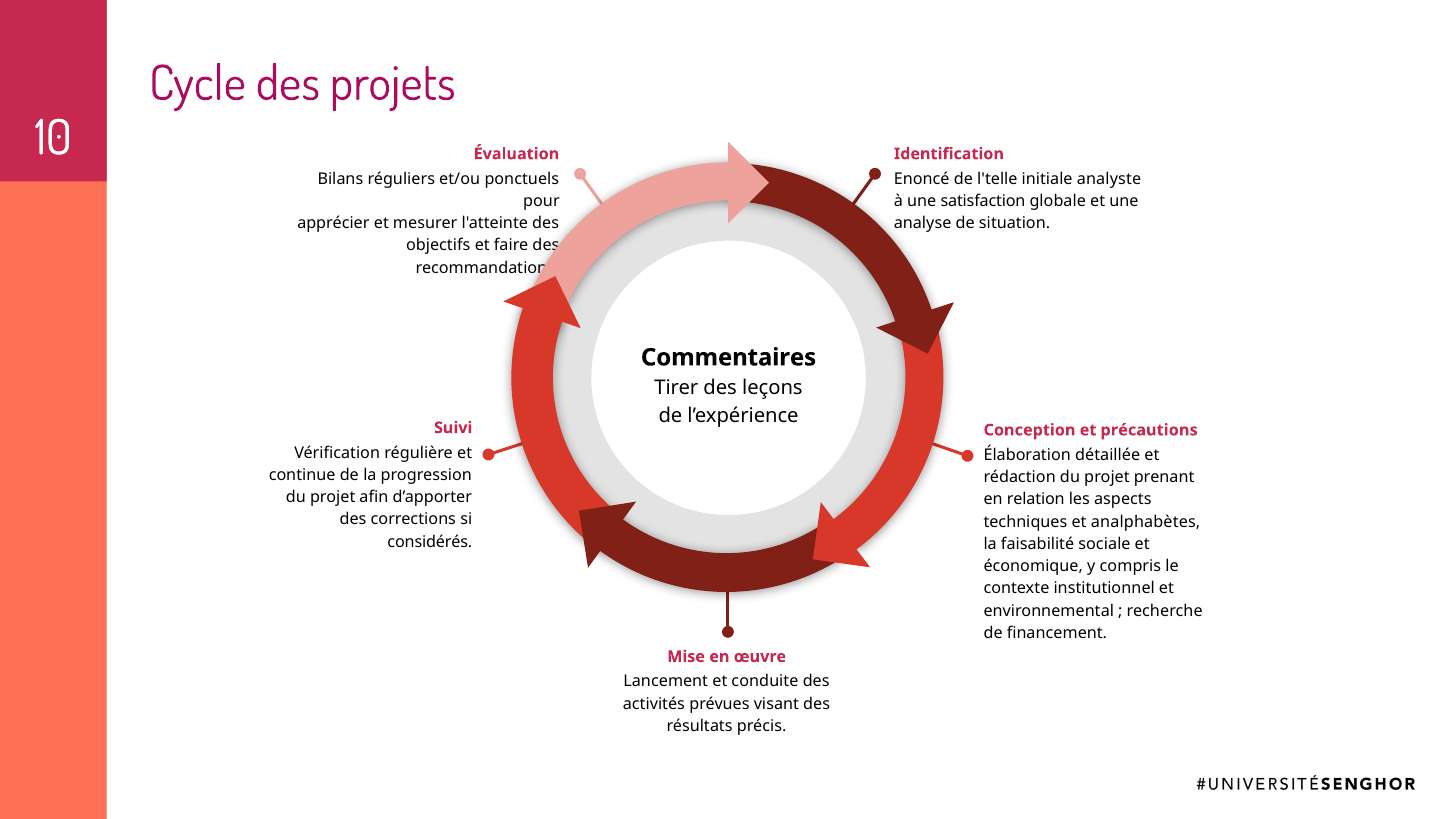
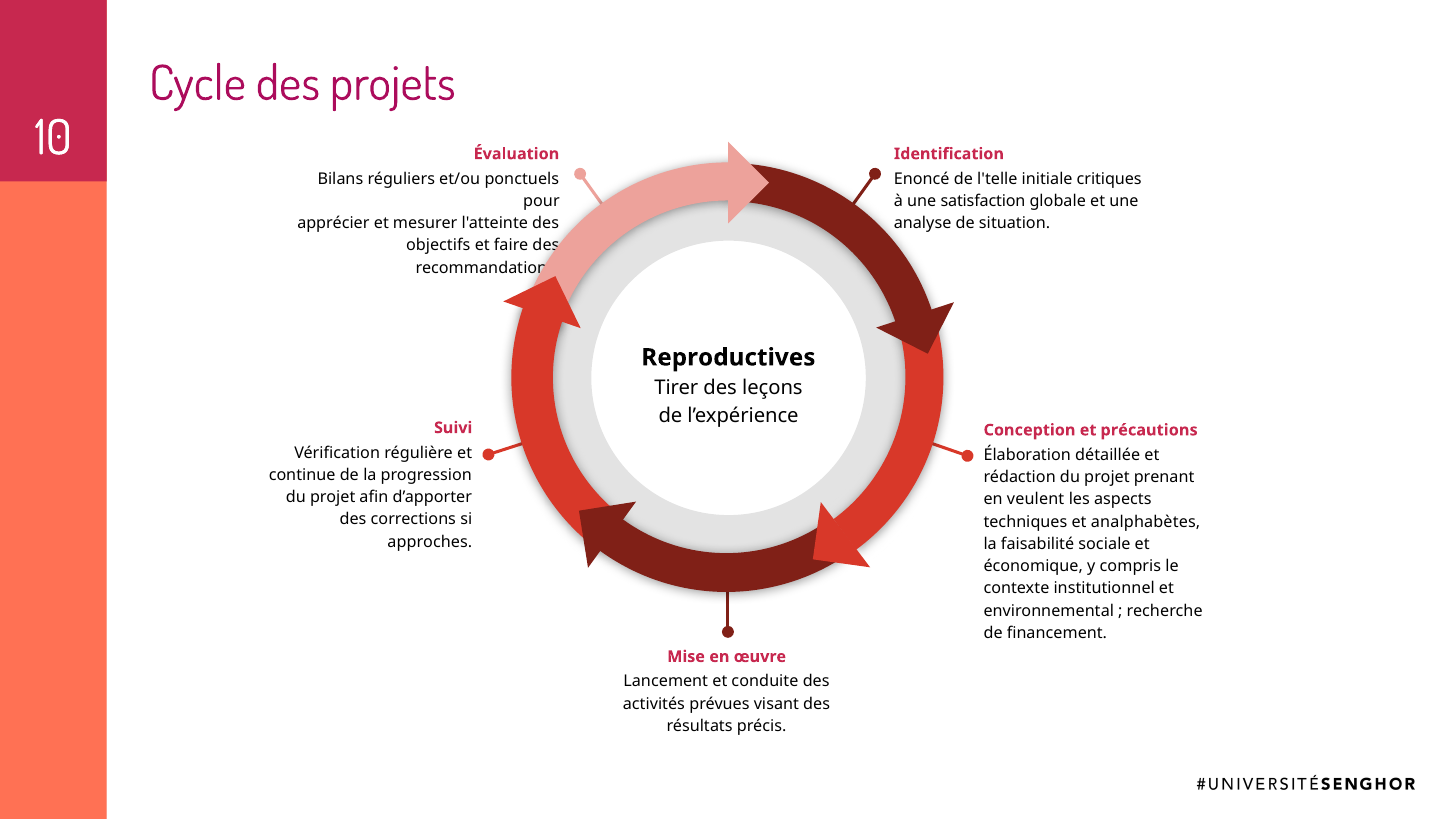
analyste: analyste -> critiques
Commentaires: Commentaires -> Reproductives
relation: relation -> veulent
considérés: considérés -> approches
